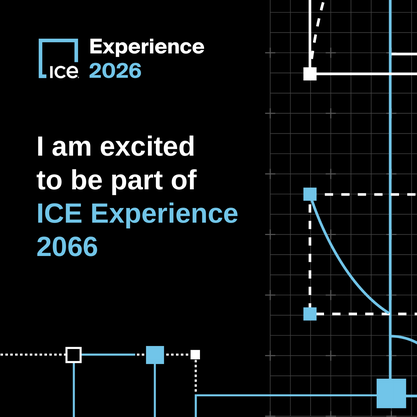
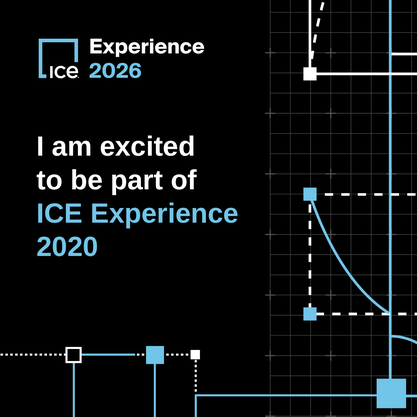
2066: 2066 -> 2020
